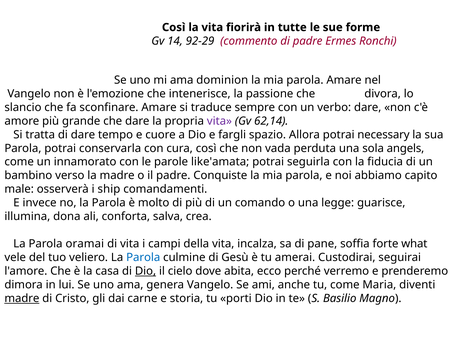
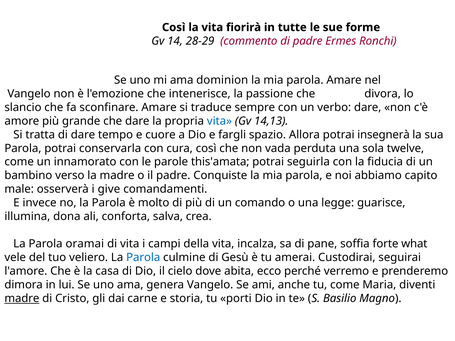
92-29: 92-29 -> 28-29
vita at (219, 121) colour: purple -> blue
62,14: 62,14 -> 14,13
necessary: necessary -> insegnerà
angels: angels -> twelve
like'amata: like'amata -> this'amata
ship: ship -> give
Dio at (146, 271) underline: present -> none
